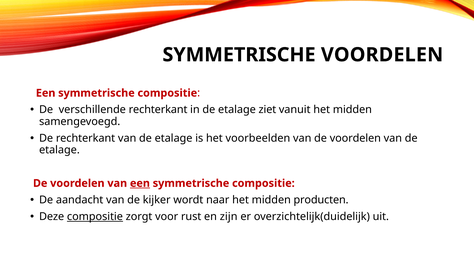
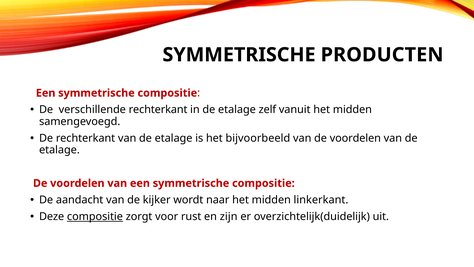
SYMMETRISCHE VOORDELEN: VOORDELEN -> PRODUCTEN
ziet: ziet -> zelf
voorbeelden: voorbeelden -> bijvoorbeeld
een at (140, 183) underline: present -> none
producten: producten -> linkerkant
